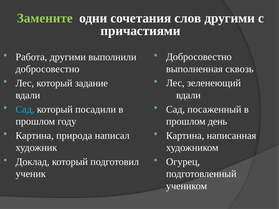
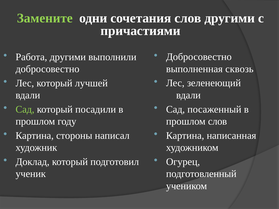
задание: задание -> лучшей
Сад at (25, 109) colour: light blue -> light green
прошлом день: день -> слов
природа: природа -> стороны
